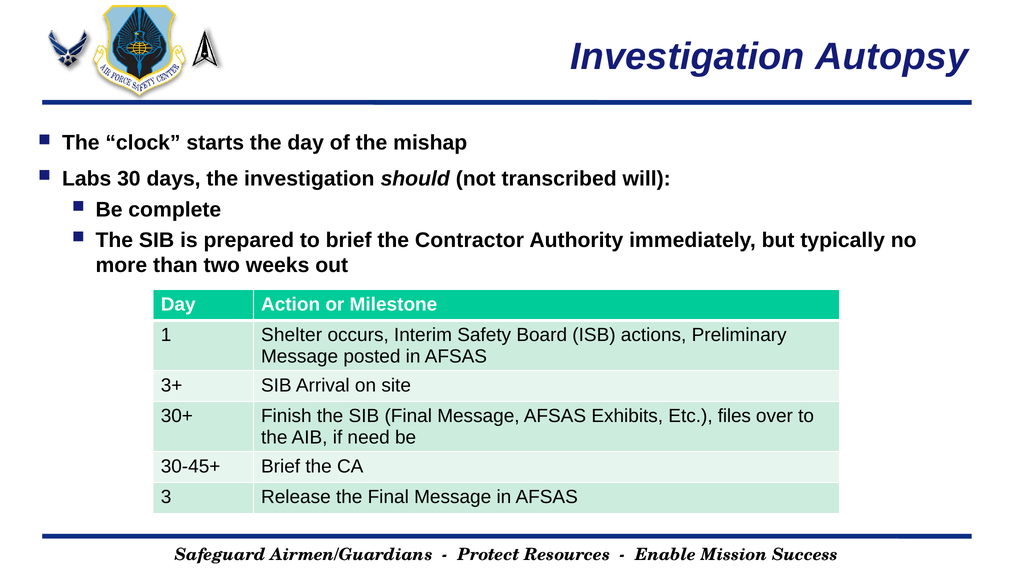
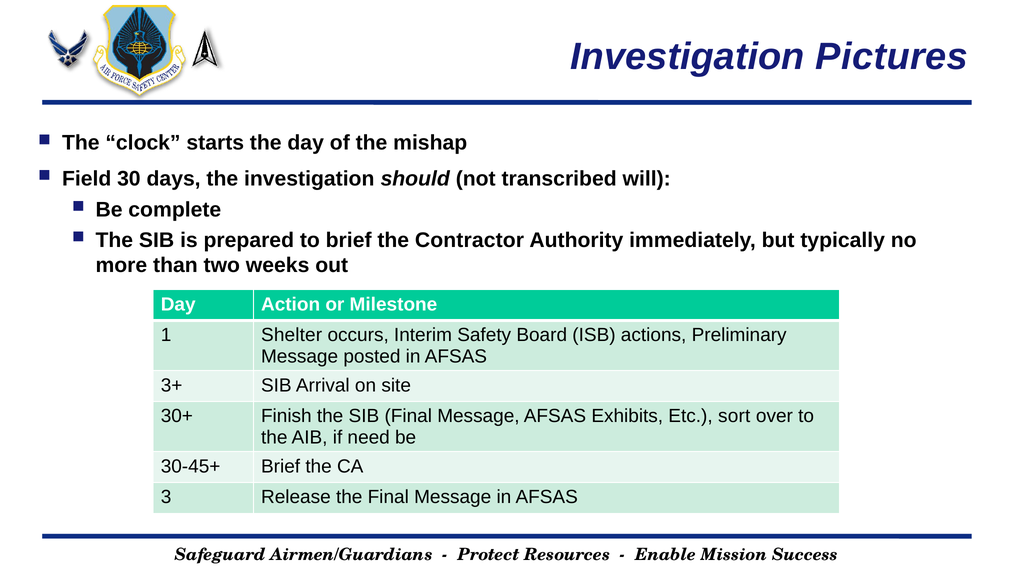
Autopsy: Autopsy -> Pictures
Labs: Labs -> Field
files: files -> sort
